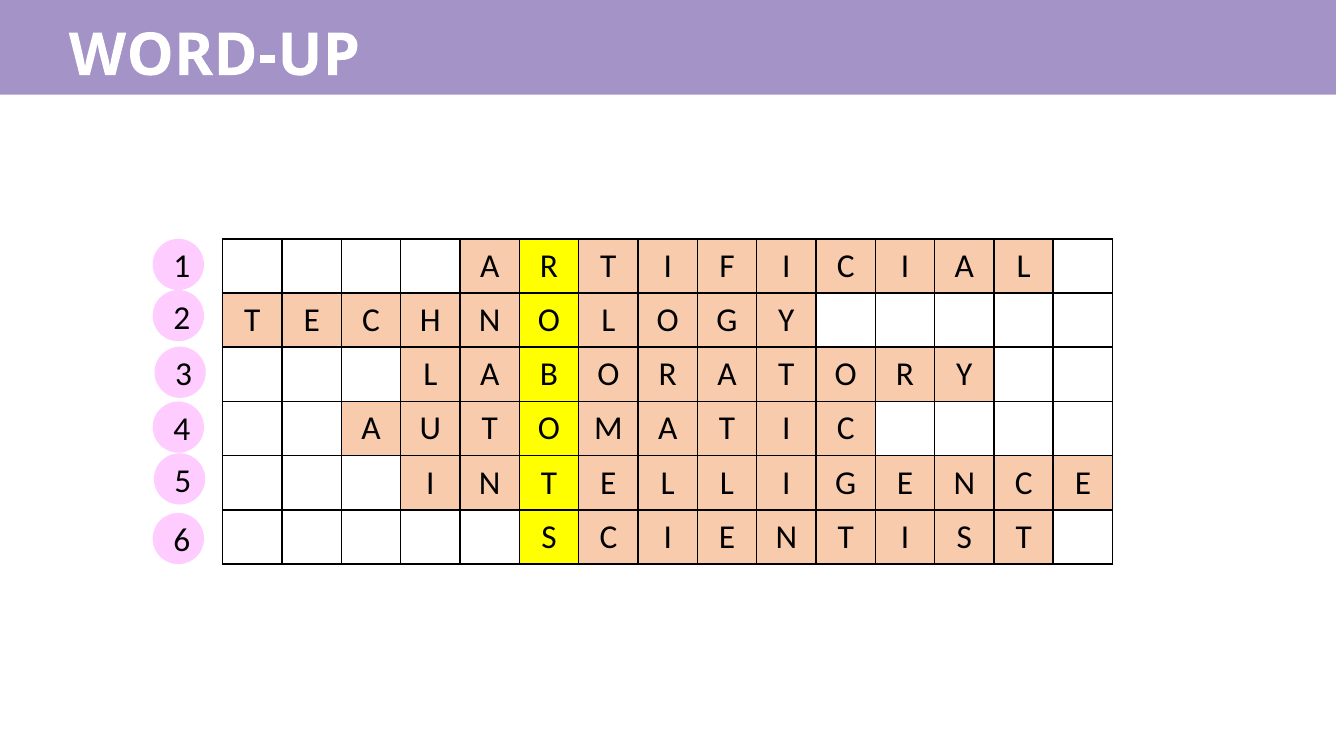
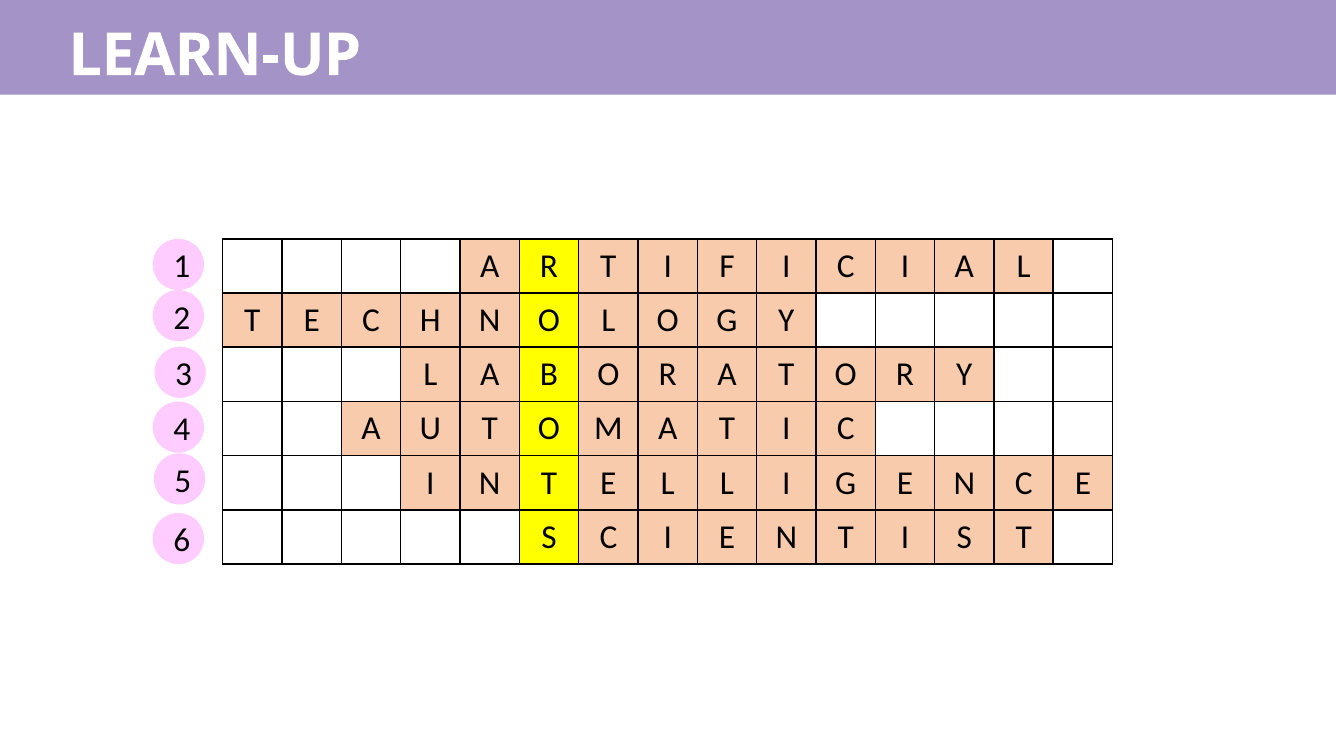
WORD-UP: WORD-UP -> LEARN-UP
